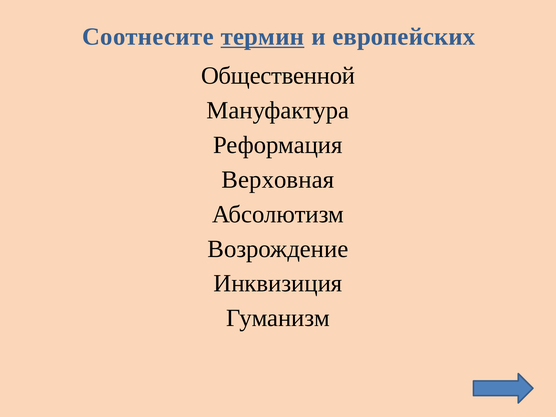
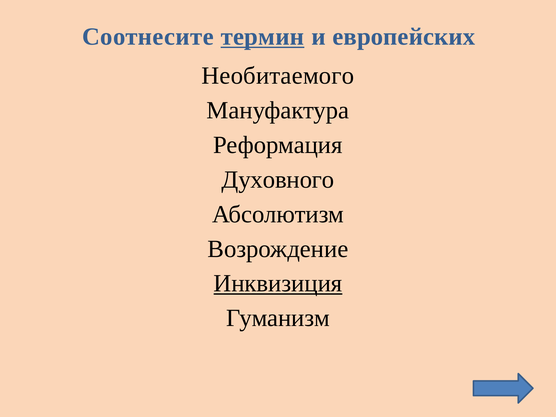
Общественной: Общественной -> Необитаемого
Верховная: Верховная -> Духовного
Инквизиция underline: none -> present
